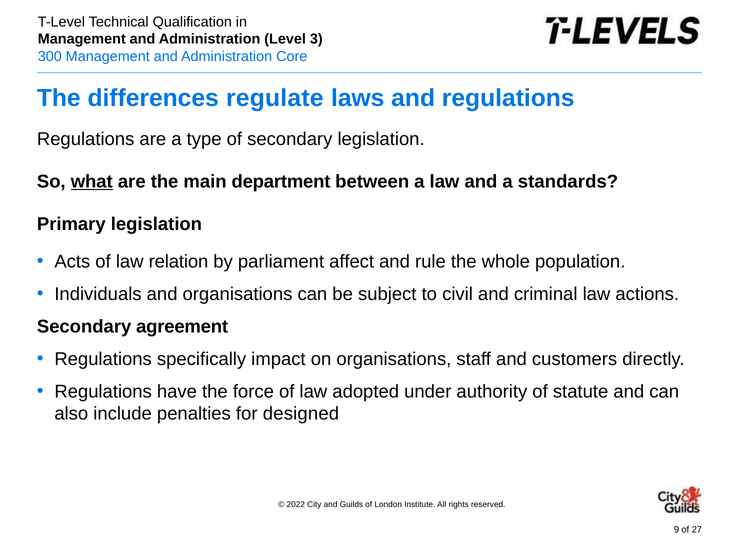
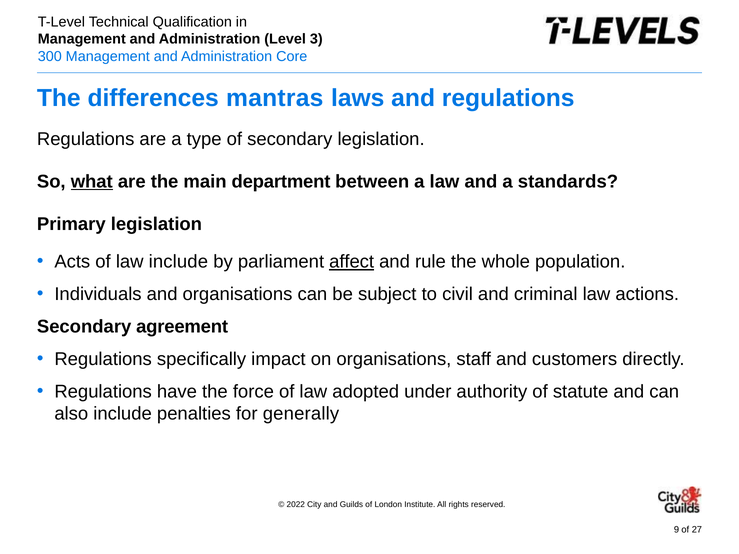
regulate: regulate -> mantras
law relation: relation -> include
affect underline: none -> present
designed: designed -> generally
